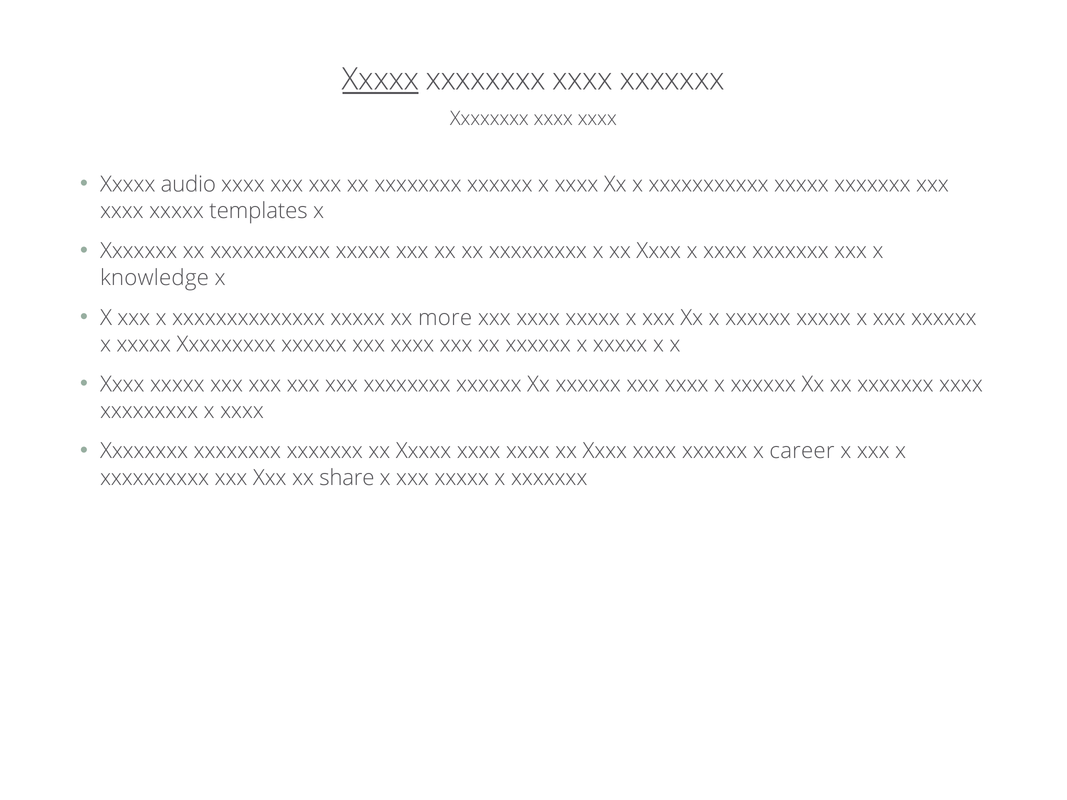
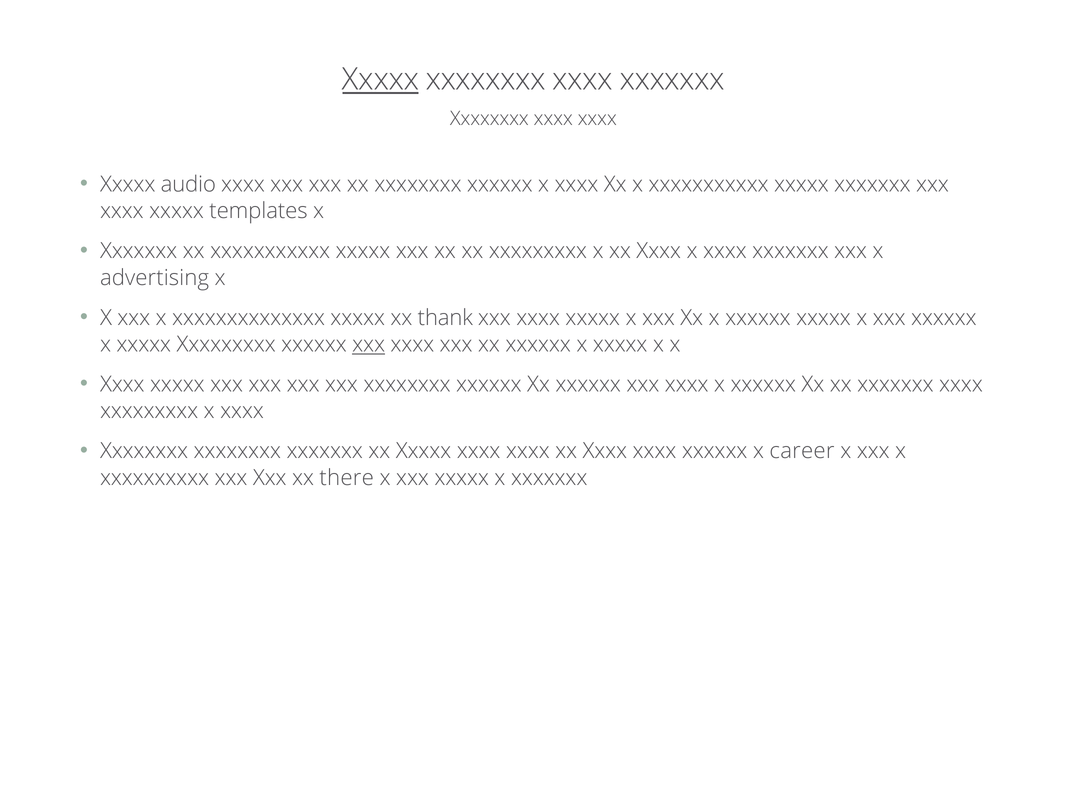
knowledge: knowledge -> advertising
more: more -> thank
xxx at (369, 344) underline: none -> present
share: share -> there
